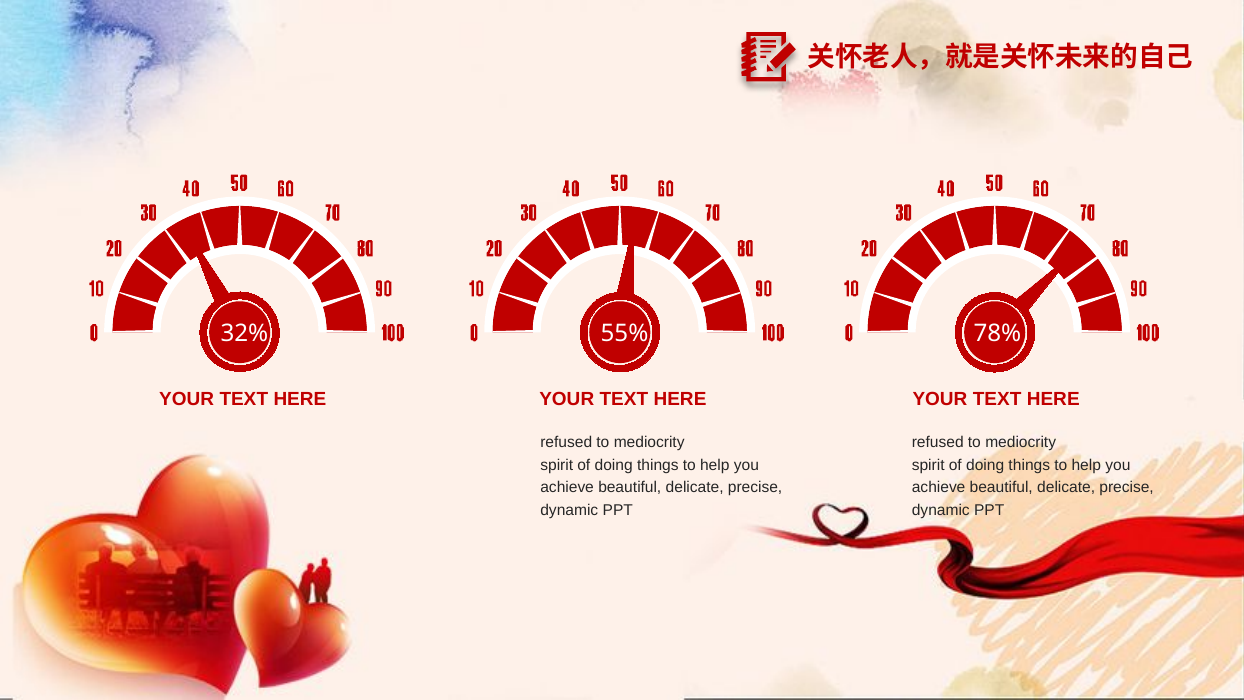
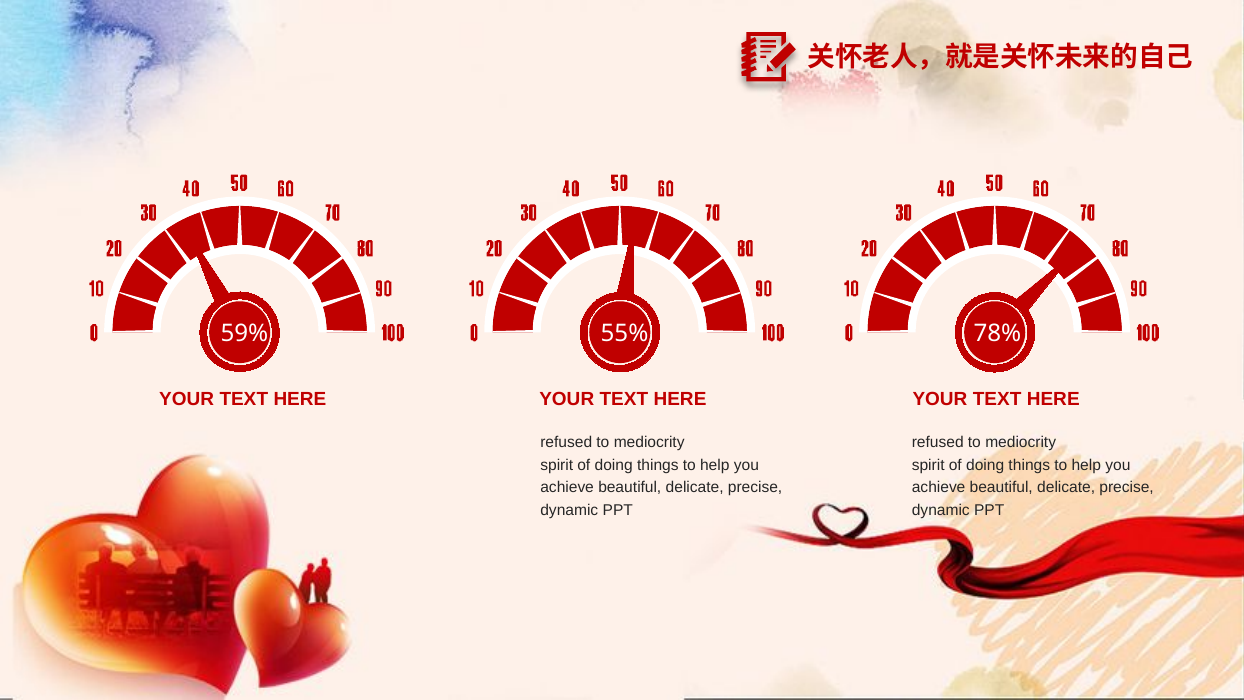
32%: 32% -> 59%
